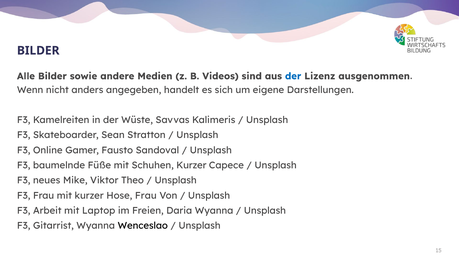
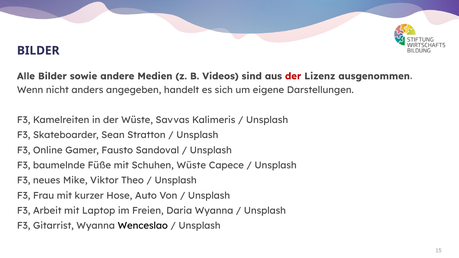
der at (293, 76) colour: blue -> red
Schuhen Kurzer: Kurzer -> Wüste
Hose Frau: Frau -> Auto
